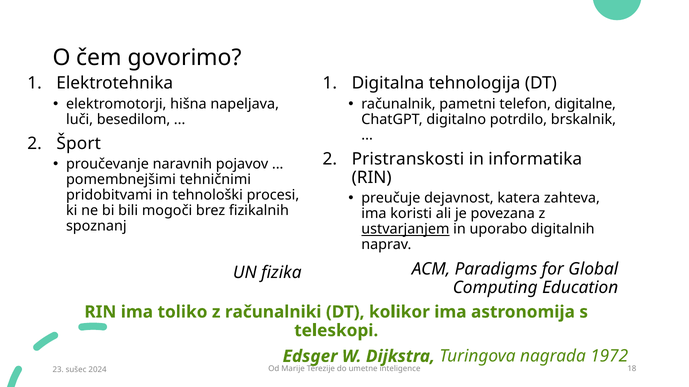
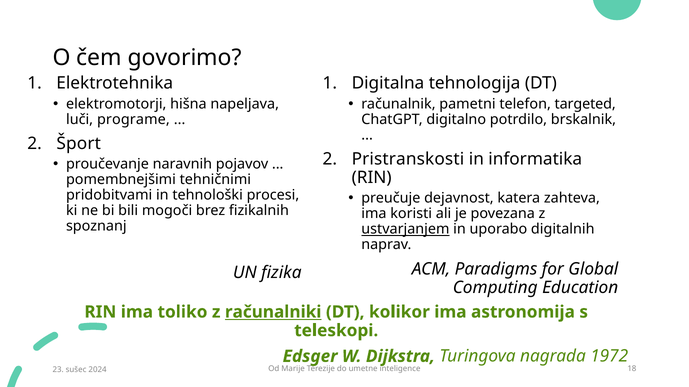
digitalne: digitalne -> targeted
besedilom: besedilom -> programe
računalniki underline: none -> present
